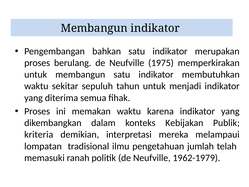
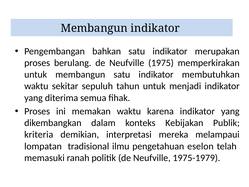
jumlah: jumlah -> eselon
1962-1979: 1962-1979 -> 1975-1979
